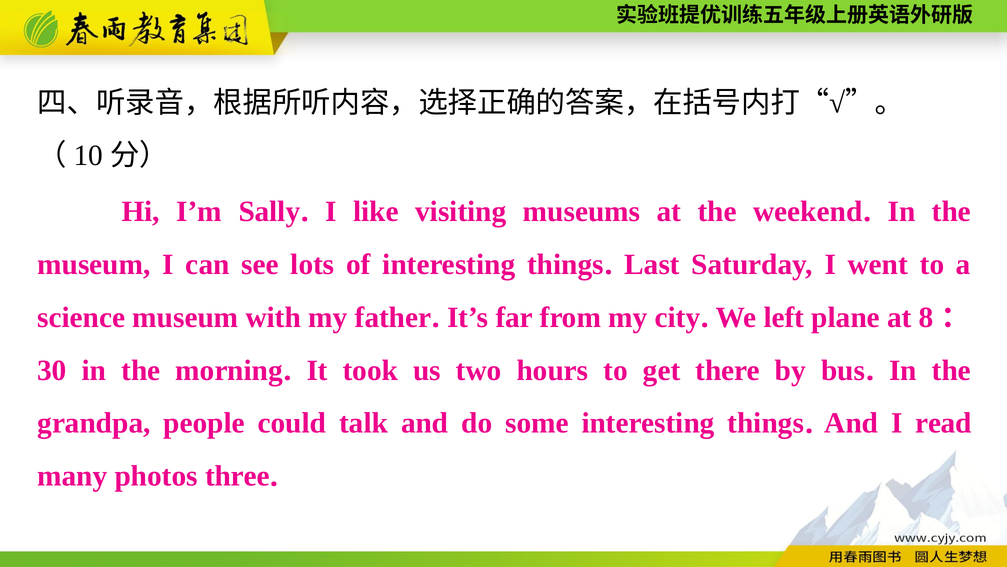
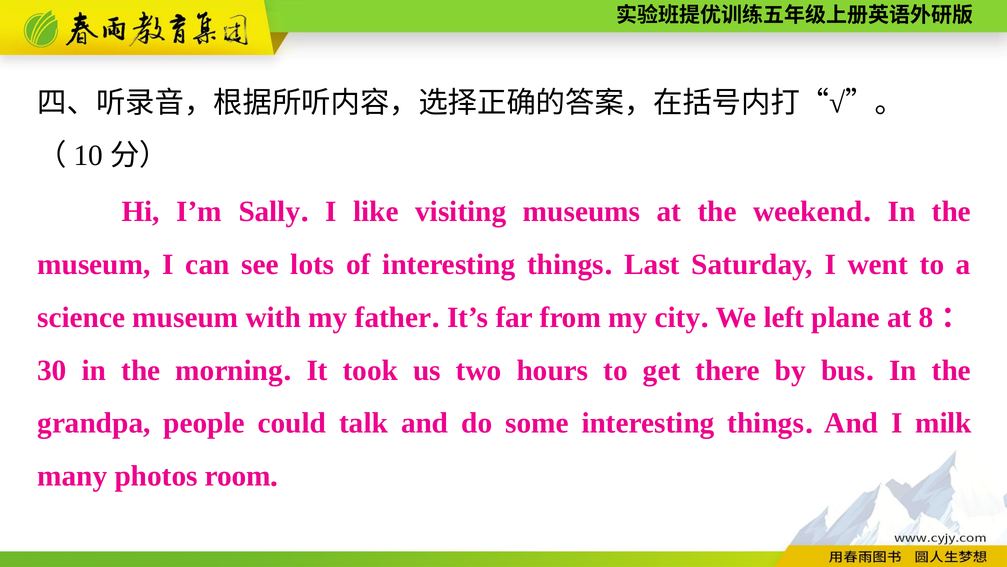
read: read -> milk
three: three -> room
